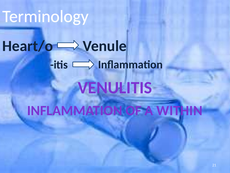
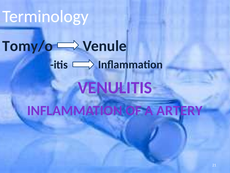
Heart/o: Heart/o -> Tomy/o
WITHIN: WITHIN -> ARTERY
